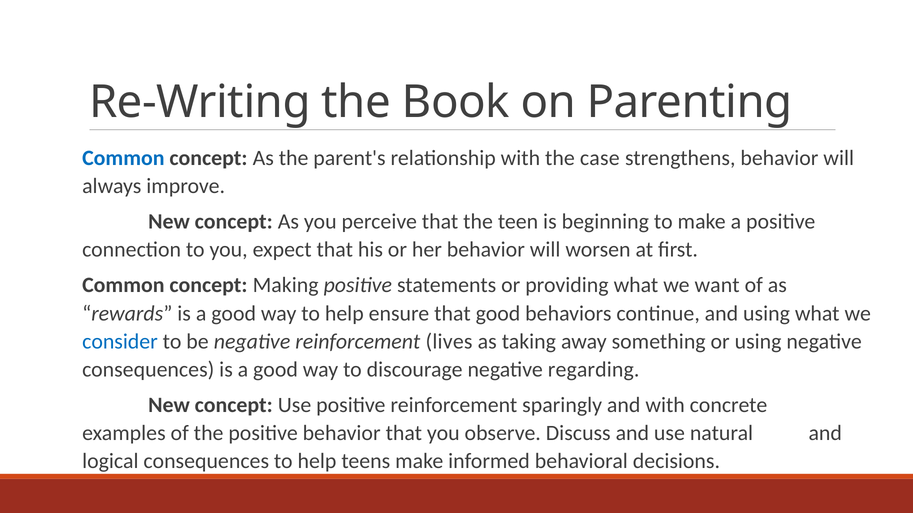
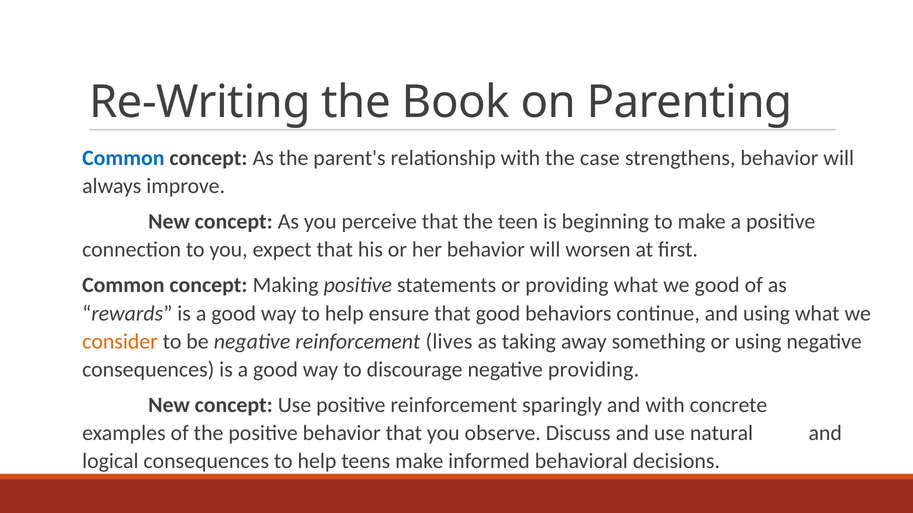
we want: want -> good
consider colour: blue -> orange
negative regarding: regarding -> providing
